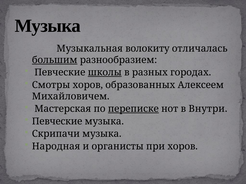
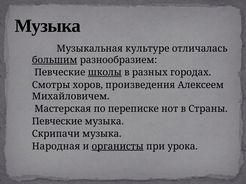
волокиту: волокиту -> культуре
образованных: образованных -> произведения
переписке underline: present -> none
Внутри: Внутри -> Страны
органисты underline: none -> present
при хоров: хоров -> урока
